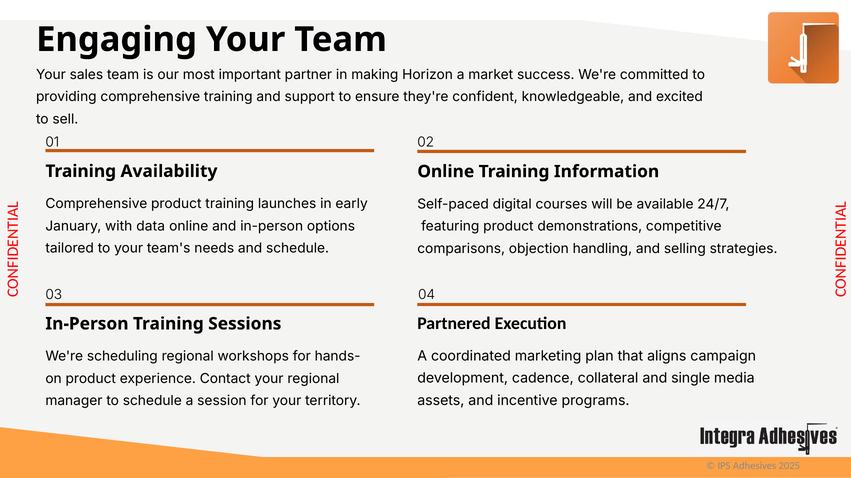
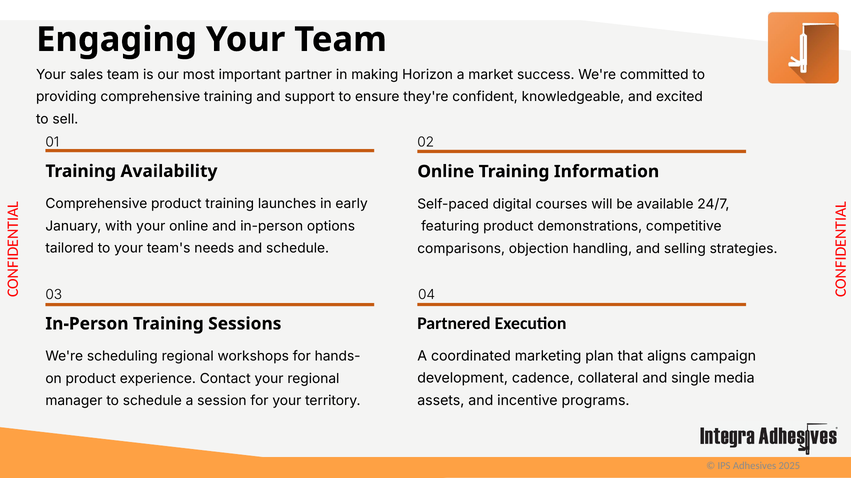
with data: data -> your
